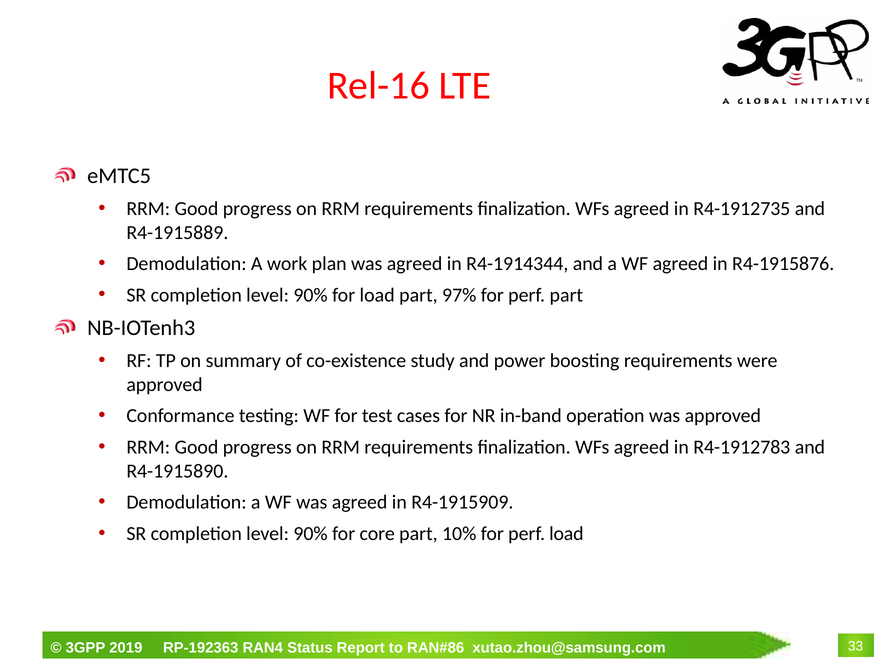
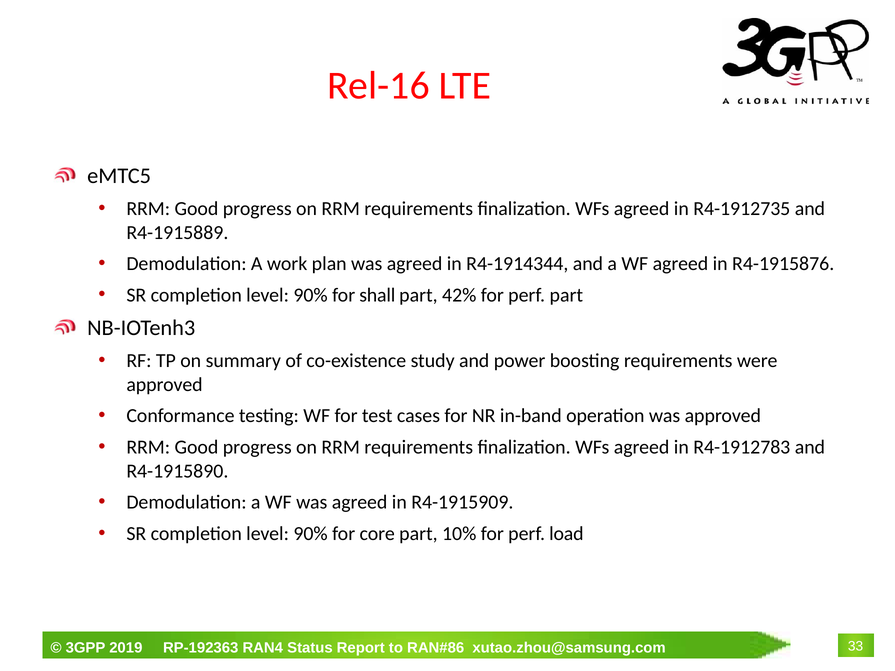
for load: load -> shall
97%: 97% -> 42%
